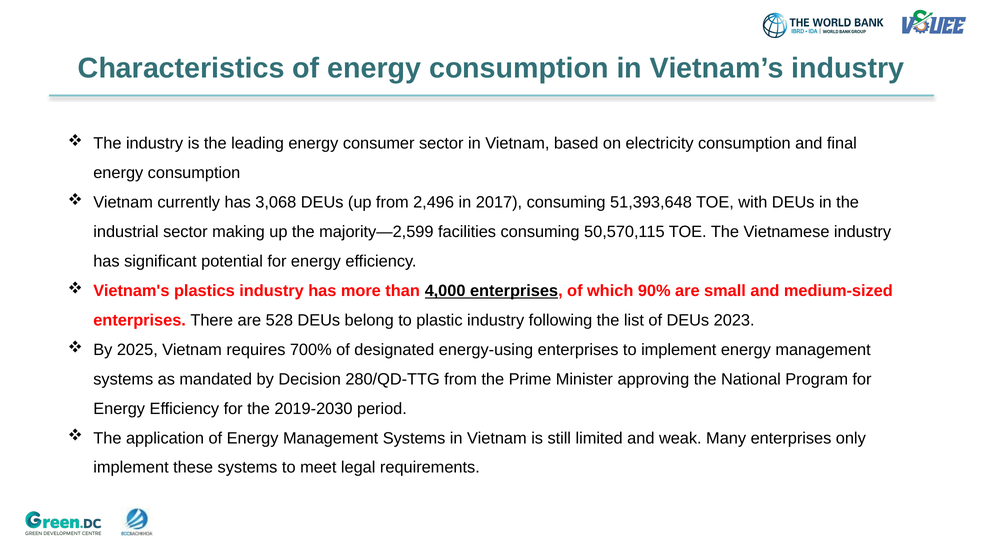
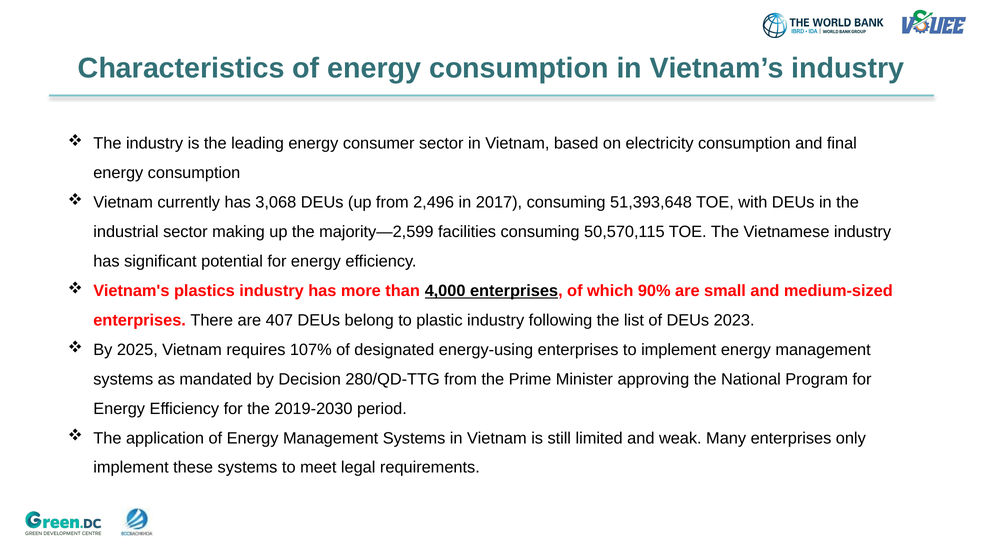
528: 528 -> 407
700%: 700% -> 107%
